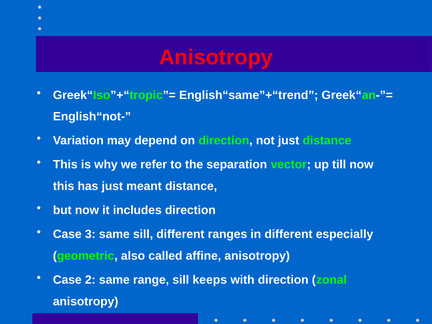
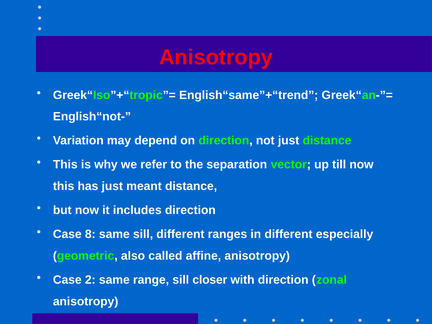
3: 3 -> 8
keeps: keeps -> closer
